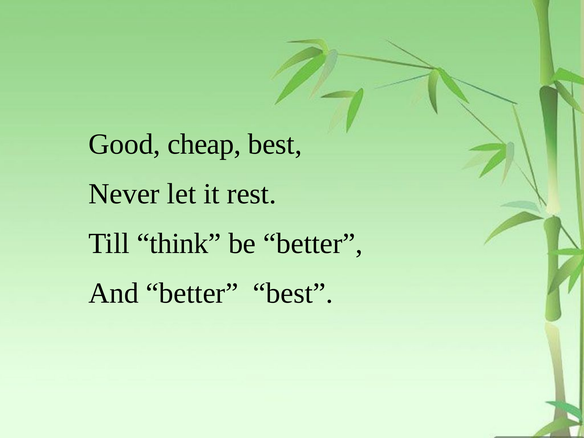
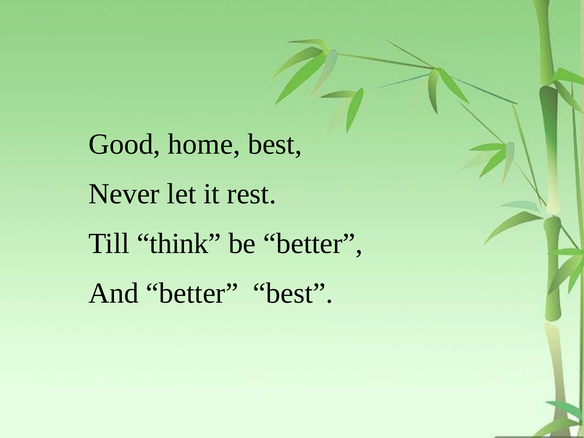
cheap: cheap -> home
